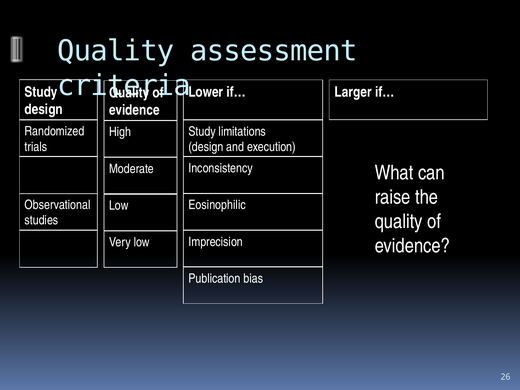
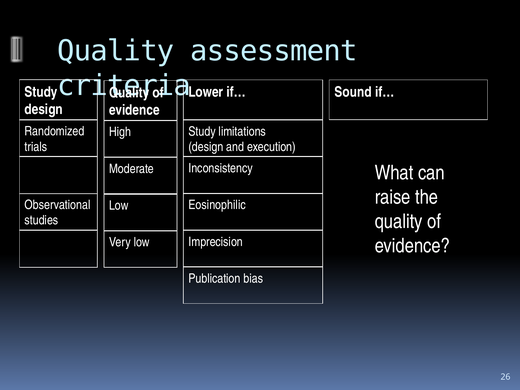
Larger: Larger -> Sound
